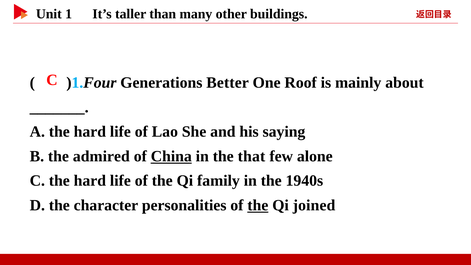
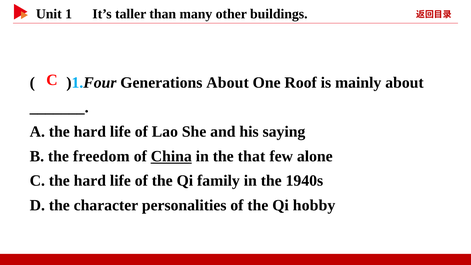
Generations Better: Better -> About
admired: admired -> freedom
the at (258, 205) underline: present -> none
joined: joined -> hobby
